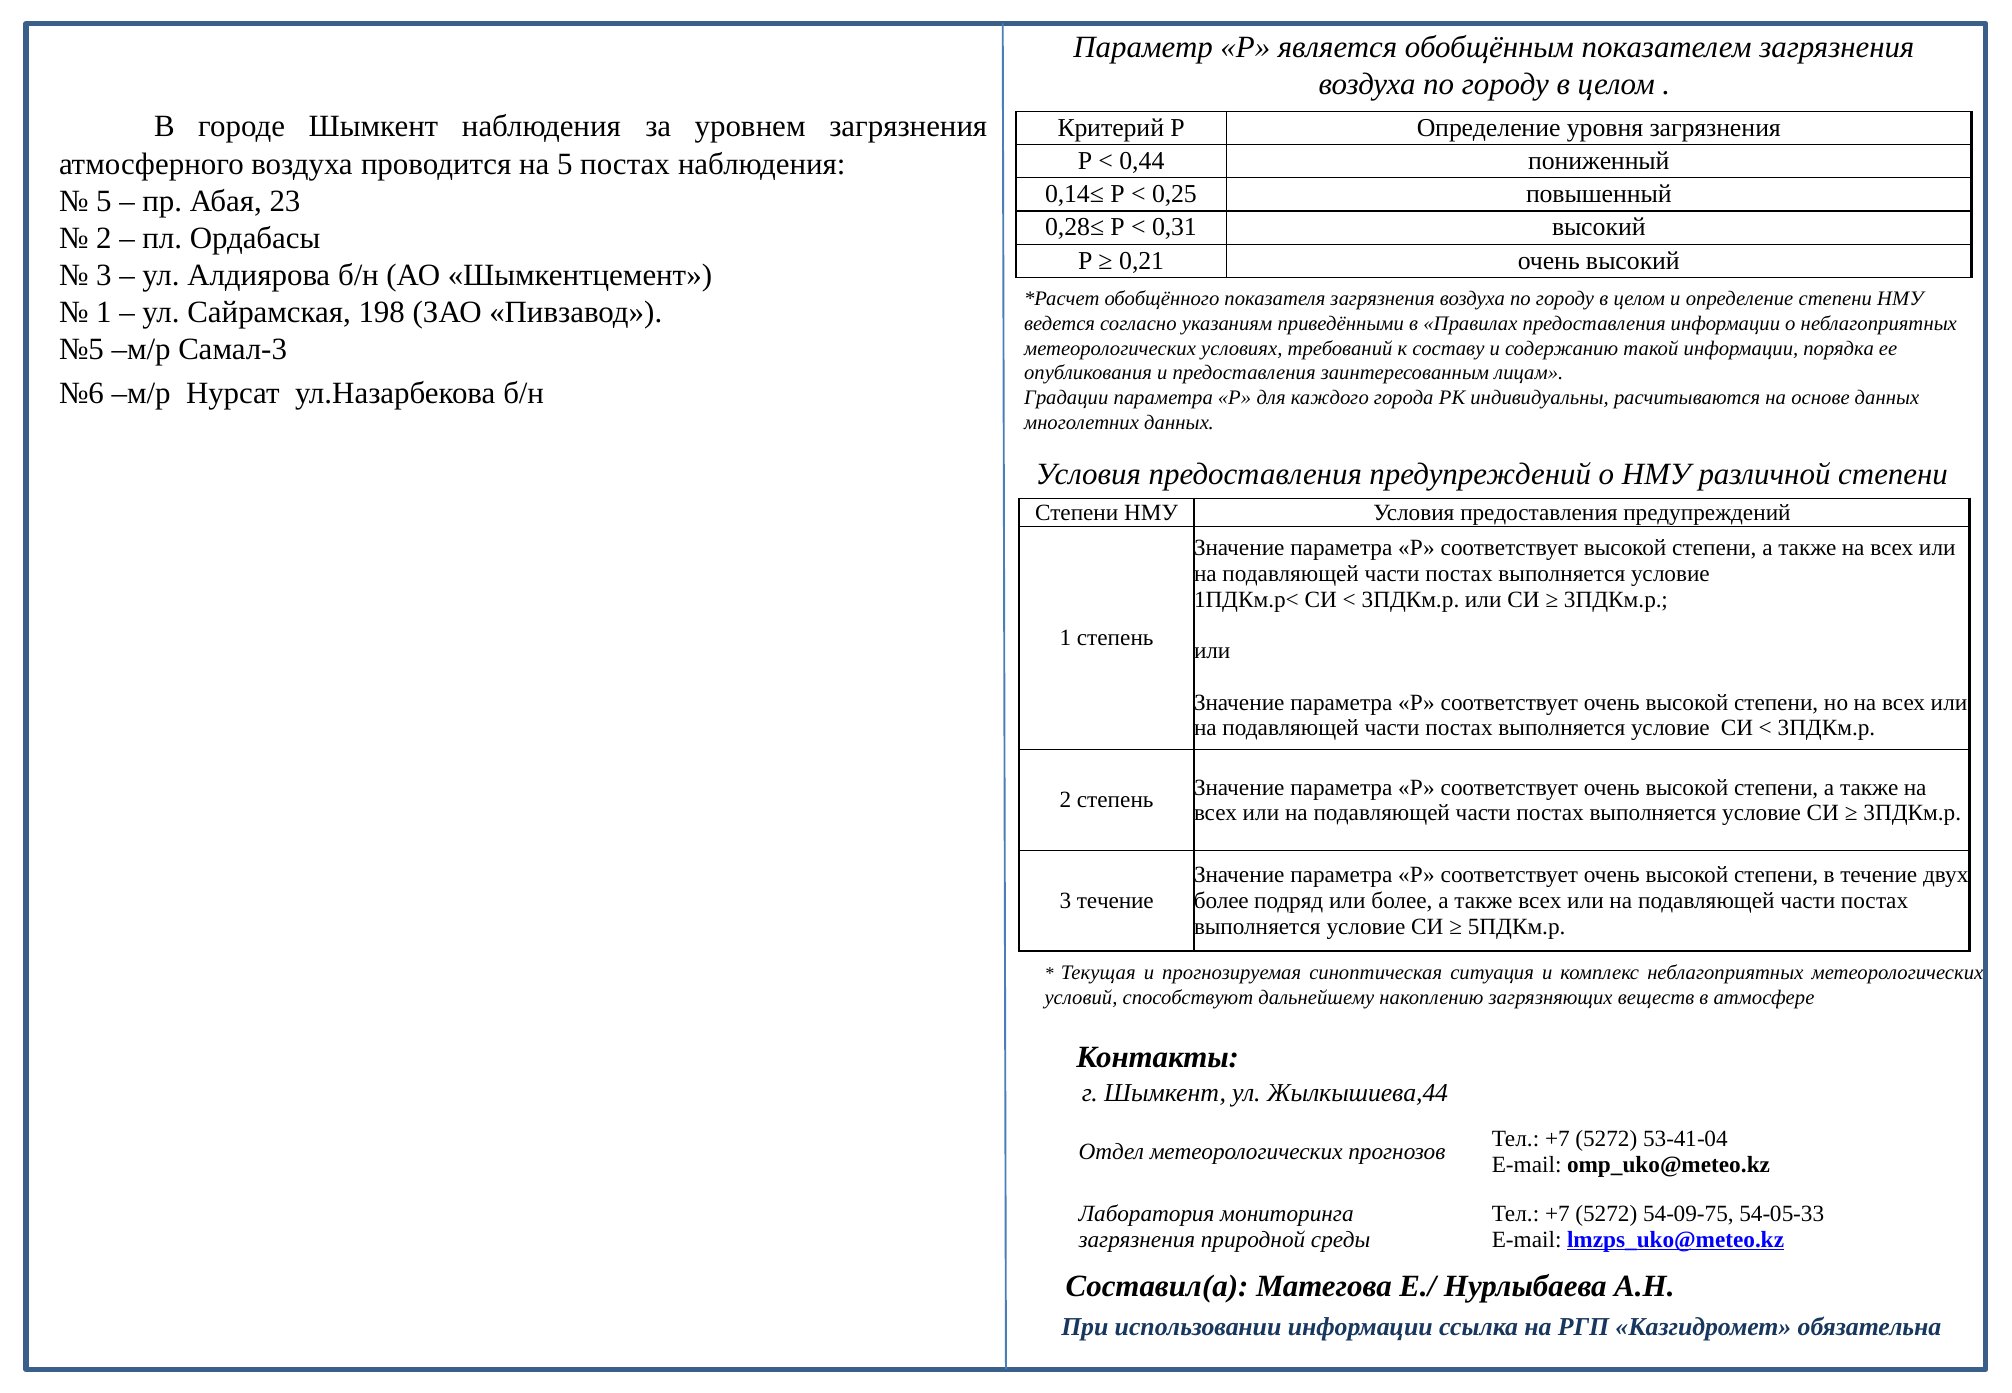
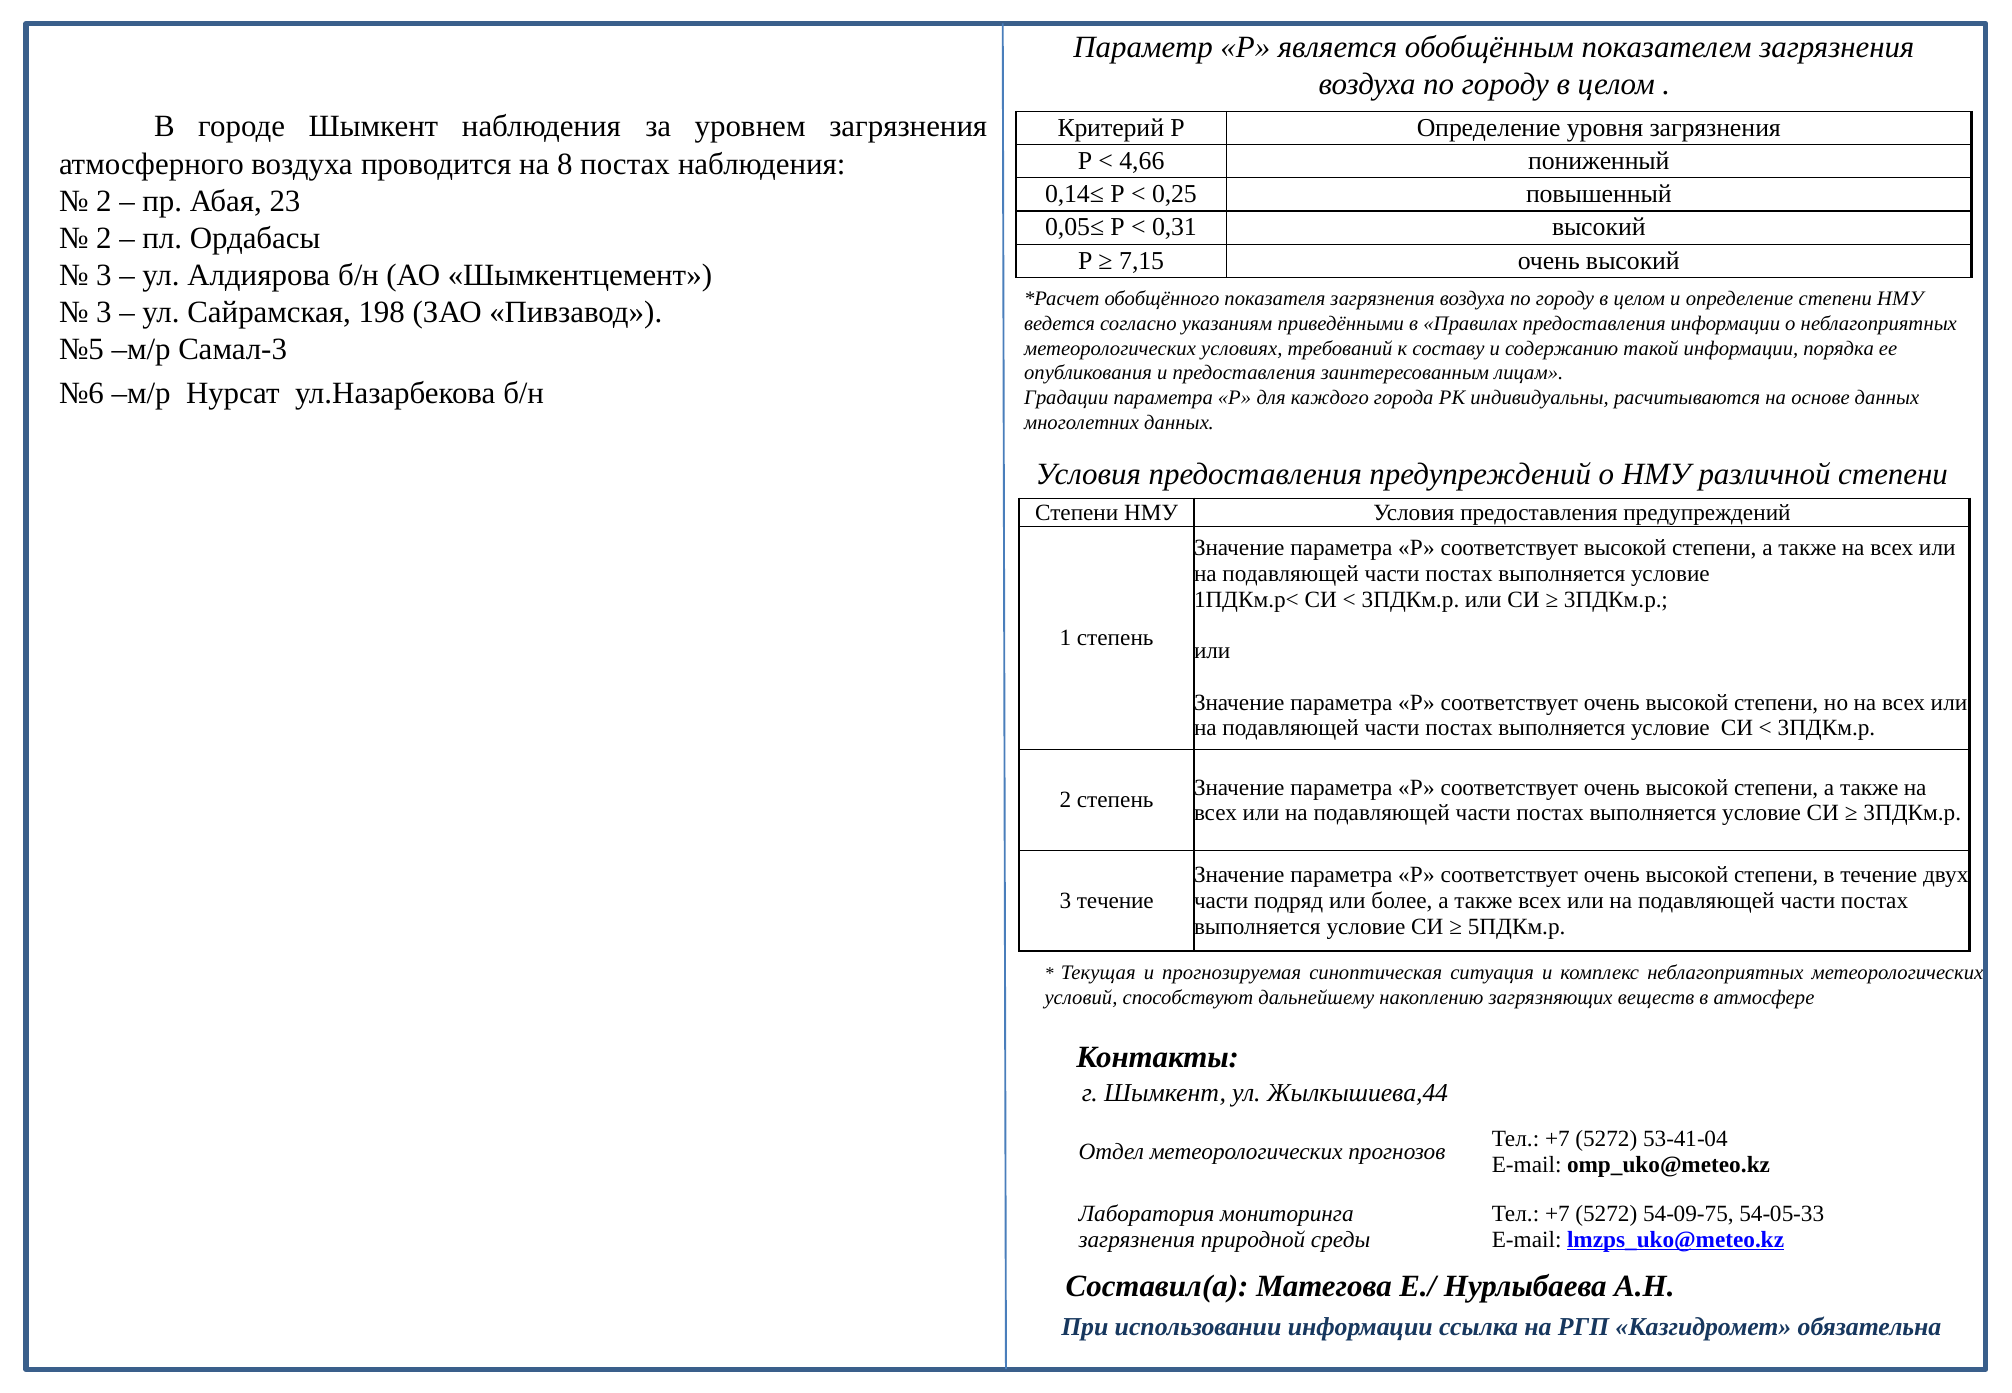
0,44: 0,44 -> 4,66
на 5: 5 -> 8
5 at (104, 201): 5 -> 2
0,28≤: 0,28≤ -> 0,05≤
0,21: 0,21 -> 7,15
1 at (104, 312): 1 -> 3
более at (1221, 901): более -> части
